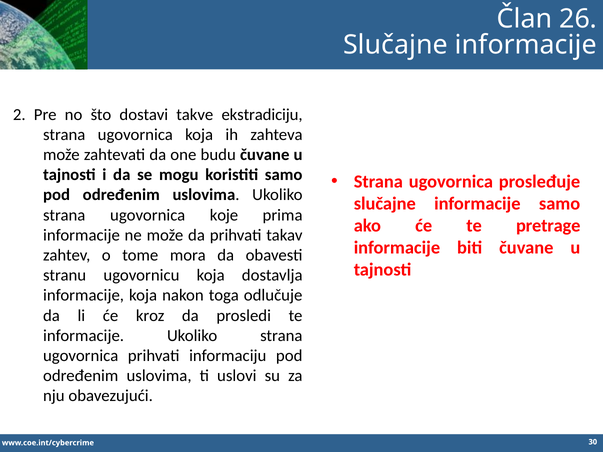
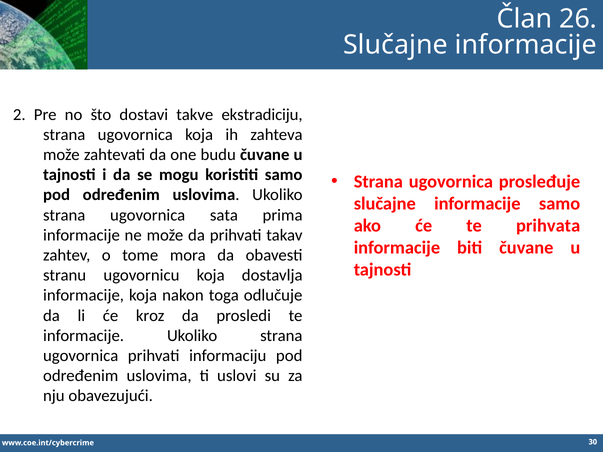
koje: koje -> sata
pretrage: pretrage -> prihvata
